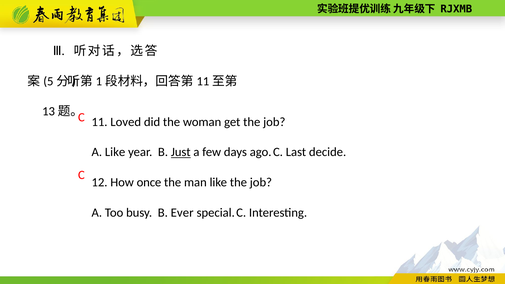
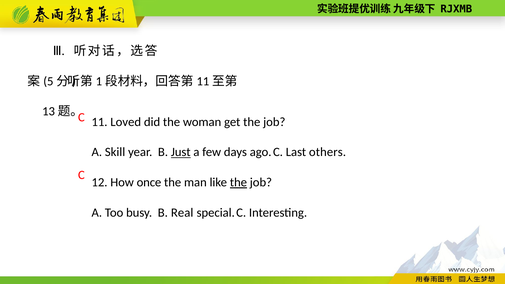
A Like: Like -> Skill
decide: decide -> others
the at (238, 182) underline: none -> present
Ever: Ever -> Real
